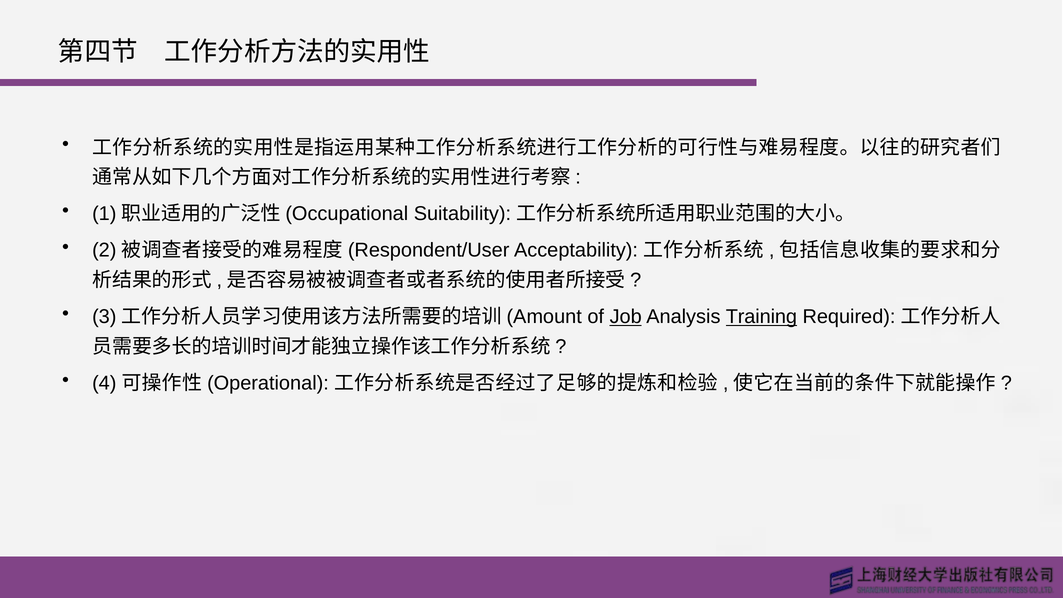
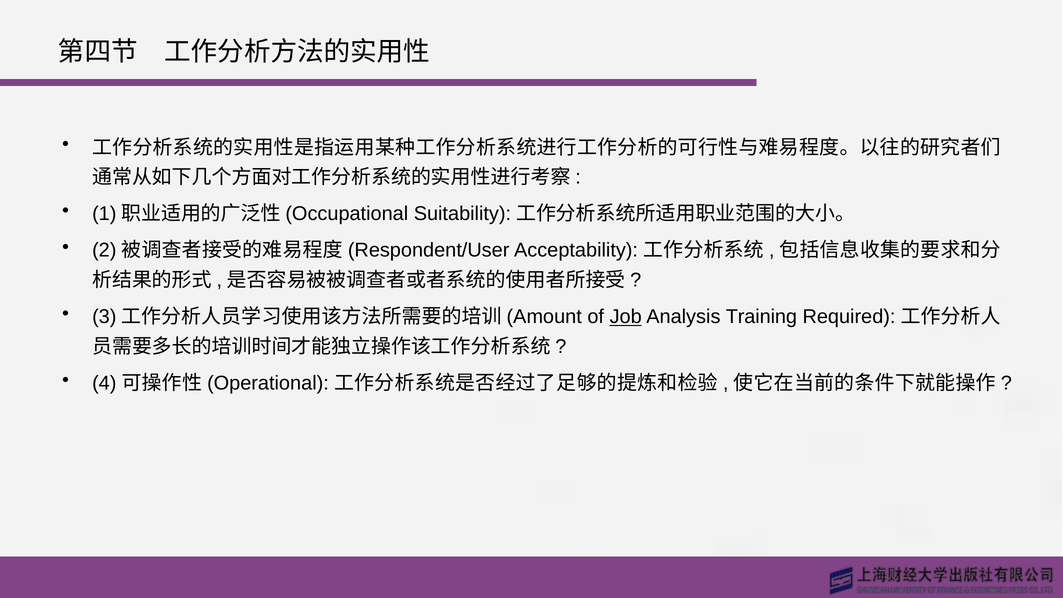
Training underline: present -> none
